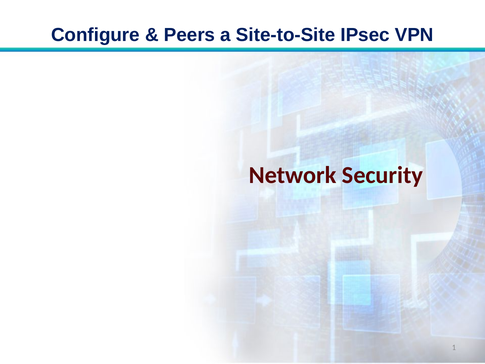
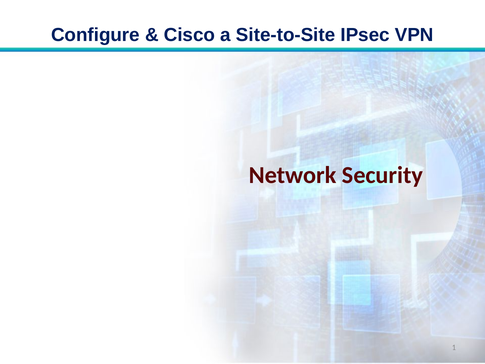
Peers: Peers -> Cisco
